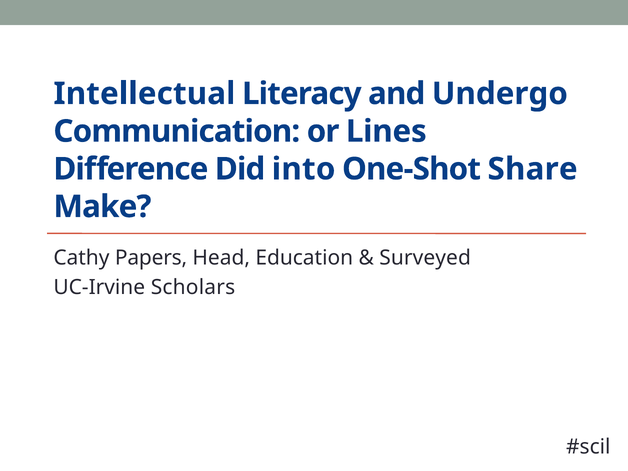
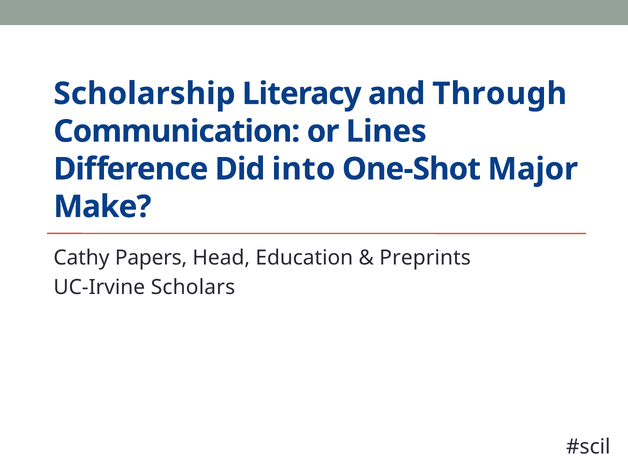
Intellectual: Intellectual -> Scholarship
Undergo: Undergo -> Through
Share: Share -> Major
Surveyed: Surveyed -> Preprints
